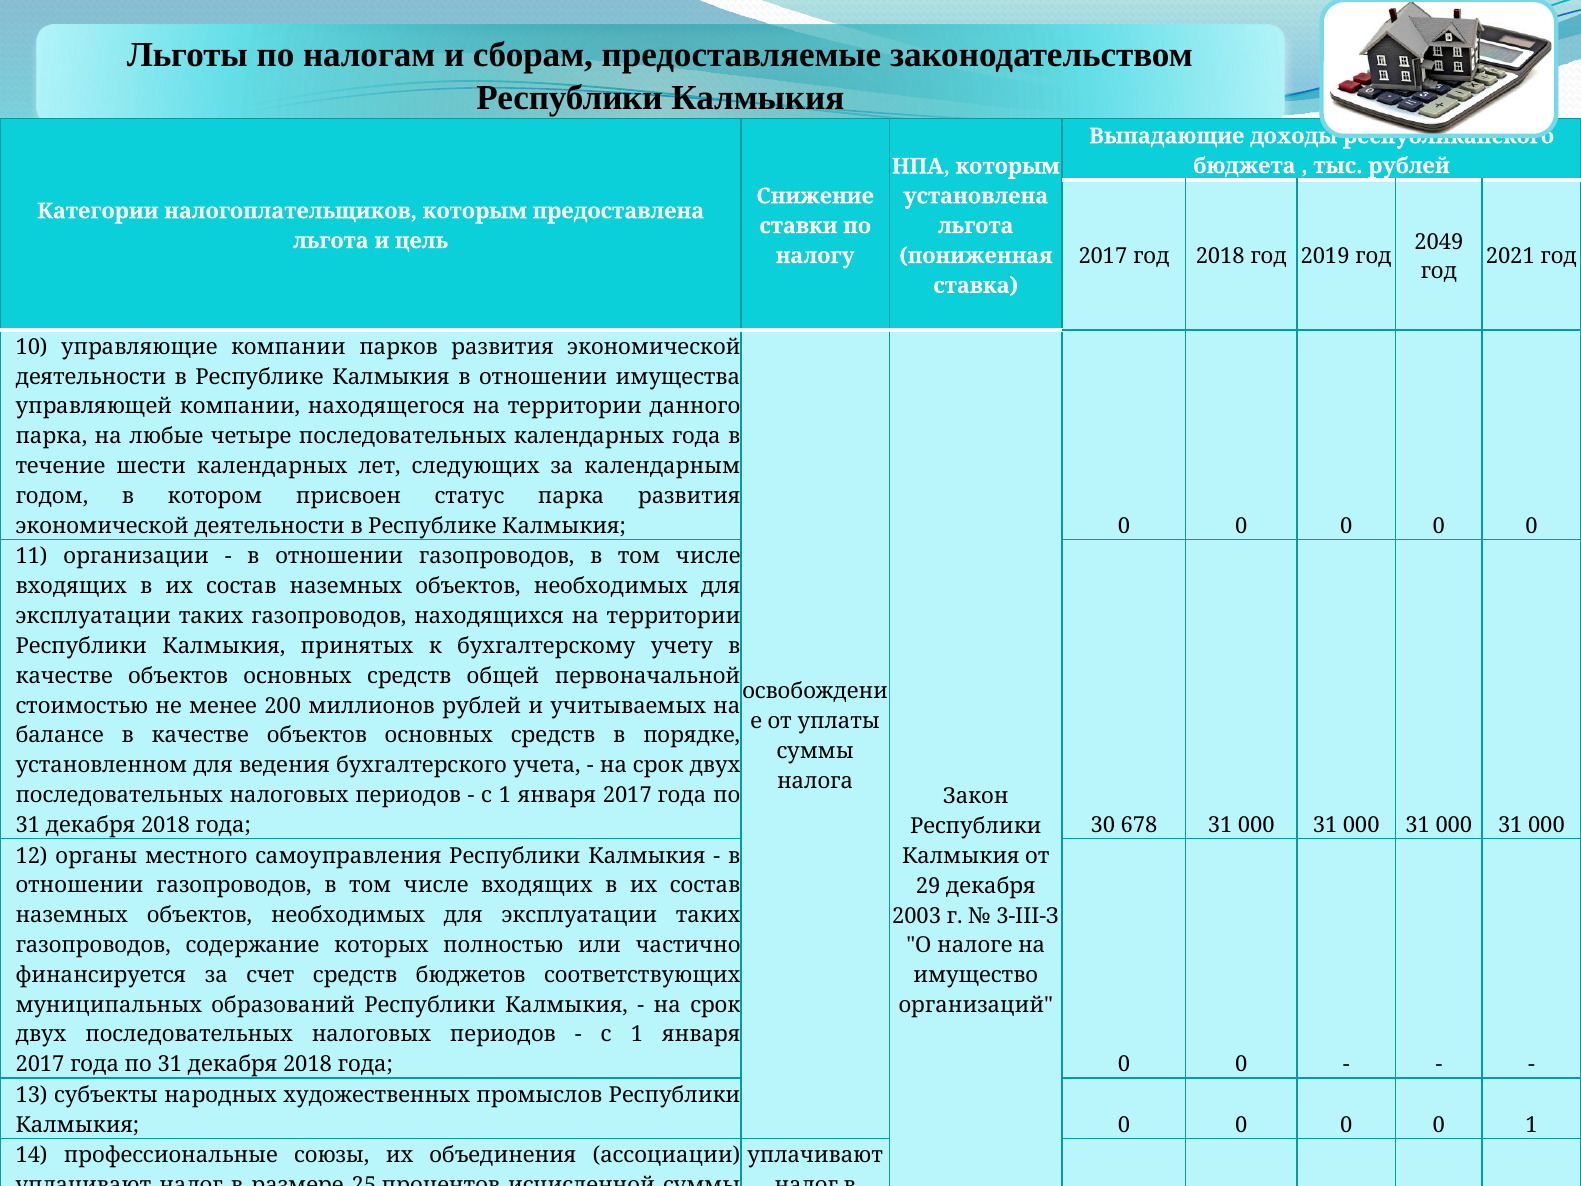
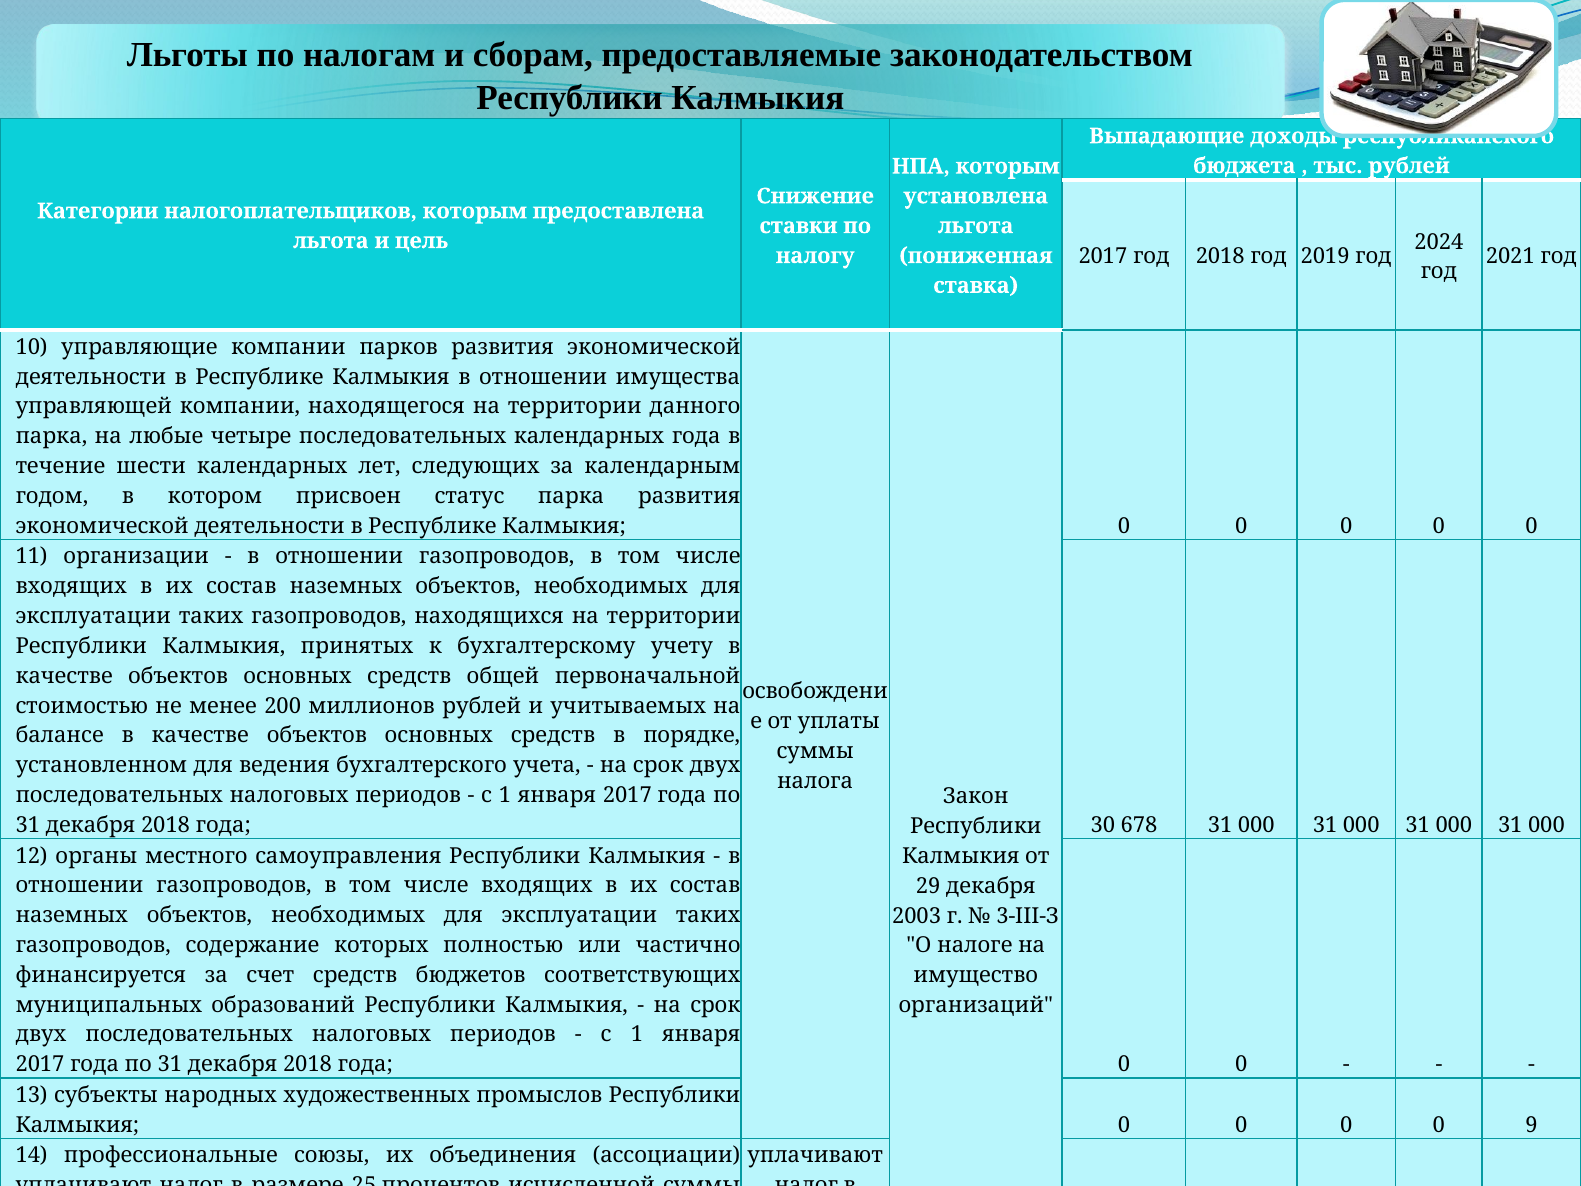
2049: 2049 -> 2024
0 1: 1 -> 9
